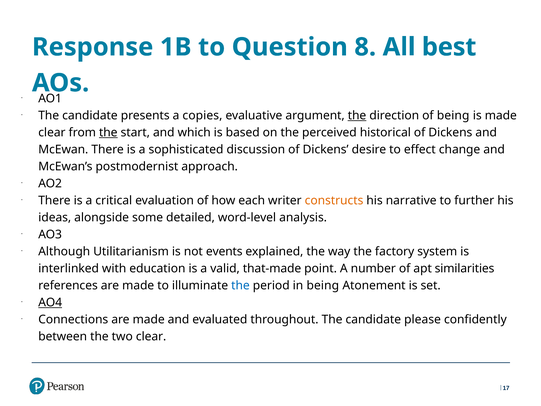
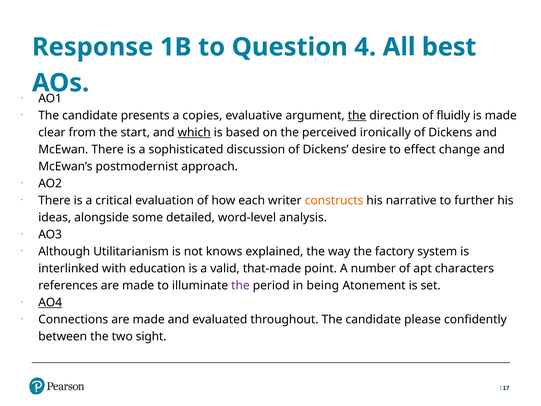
8: 8 -> 4
of being: being -> fluidly
the at (108, 132) underline: present -> none
which underline: none -> present
historical: historical -> ironically
events: events -> knows
similarities: similarities -> characters
the at (240, 285) colour: blue -> purple
two clear: clear -> sight
